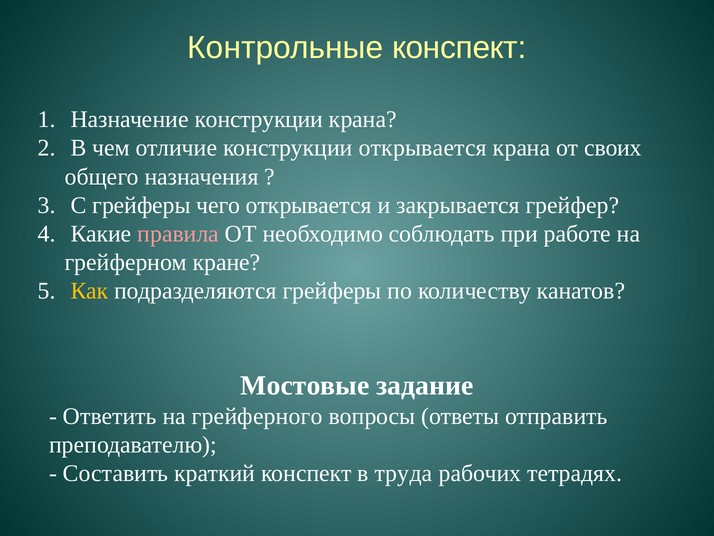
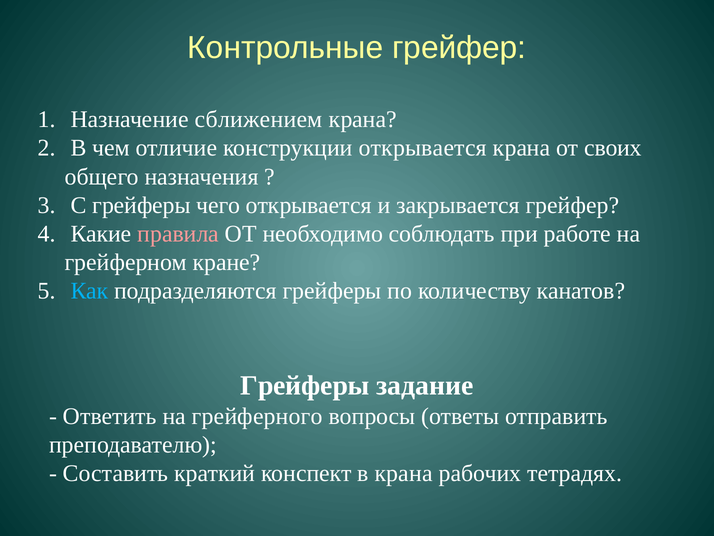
Контрольные конспект: конспект -> грейфер
Назначение конструкции: конструкции -> сближением
Как colour: yellow -> light blue
Мостовые at (305, 385): Мостовые -> Грейферы
в труда: труда -> крана
